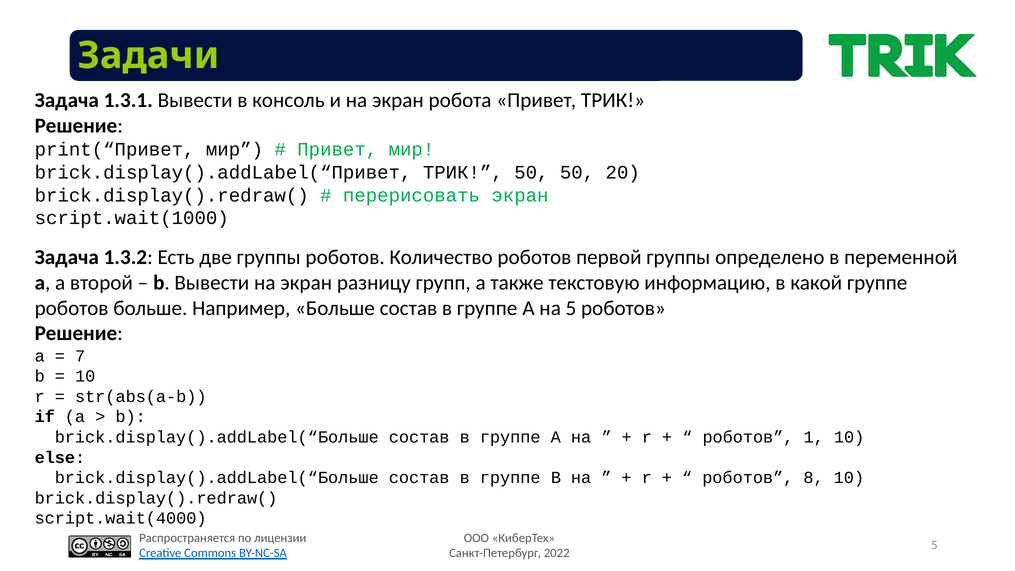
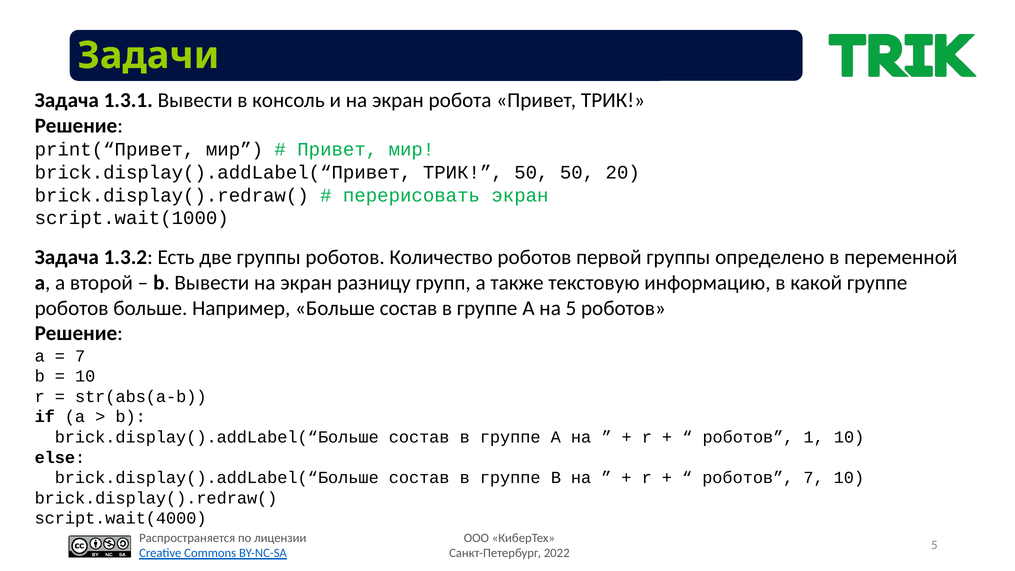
роботов 8: 8 -> 7
